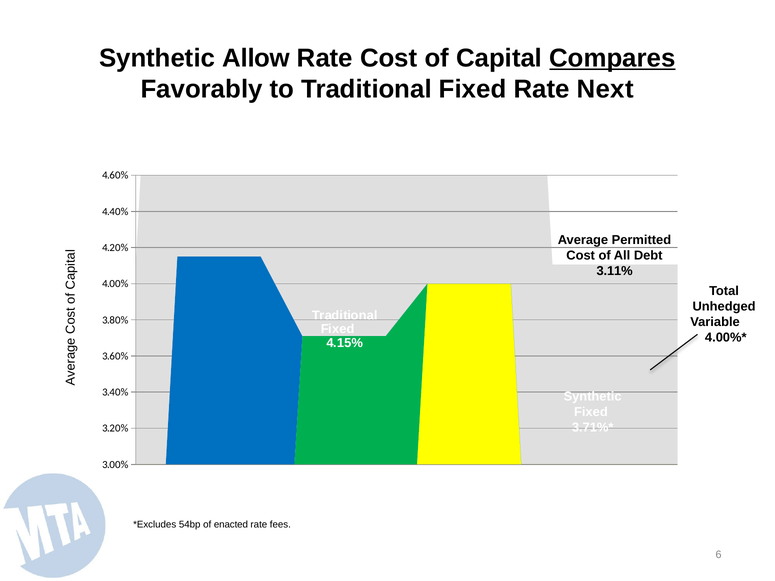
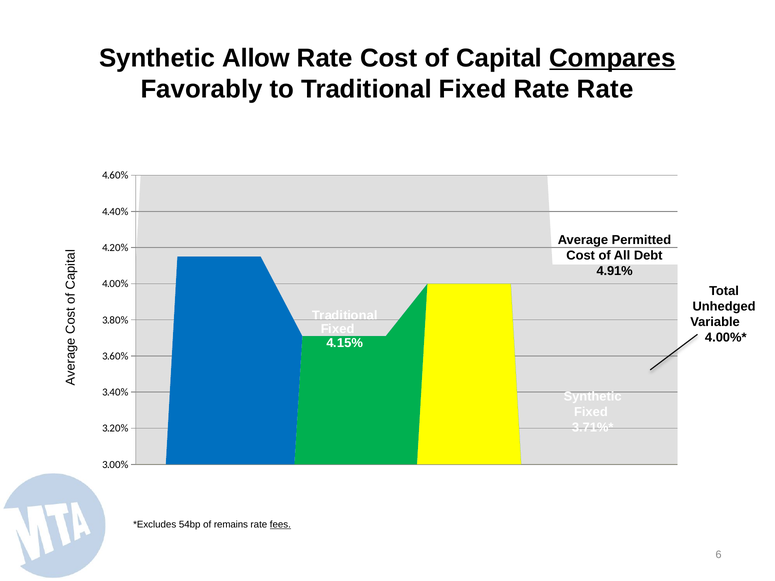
Rate Next: Next -> Rate
3.11%: 3.11% -> 4.91%
enacted: enacted -> remains
fees underline: none -> present
